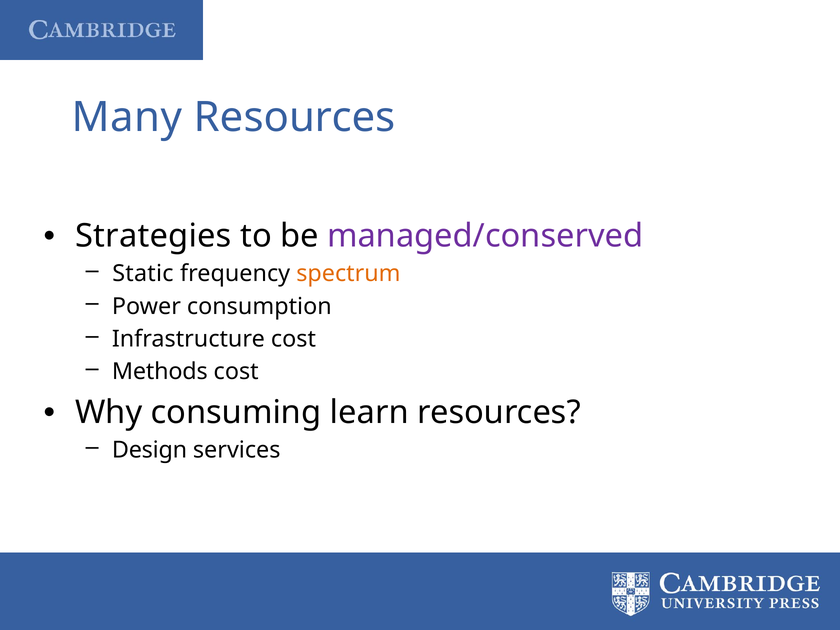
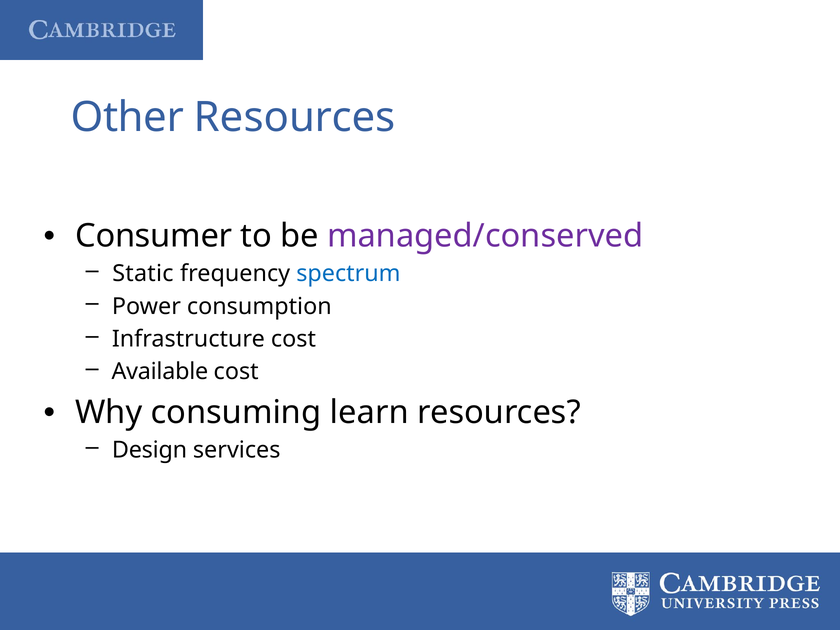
Many: Many -> Other
Strategies: Strategies -> Consumer
spectrum colour: orange -> blue
Methods: Methods -> Available
